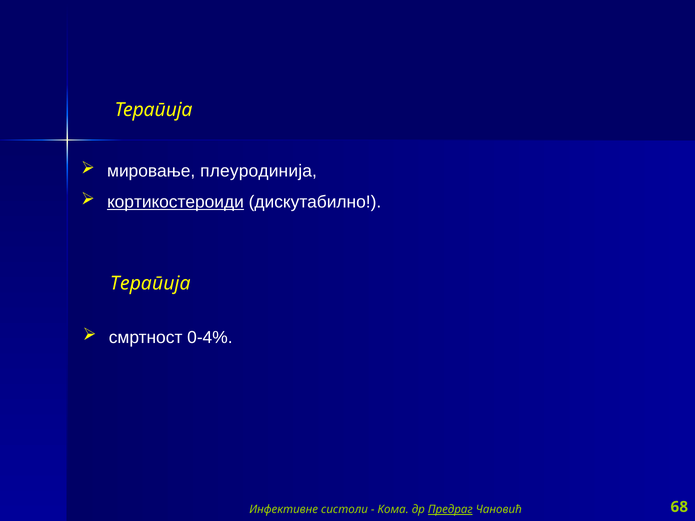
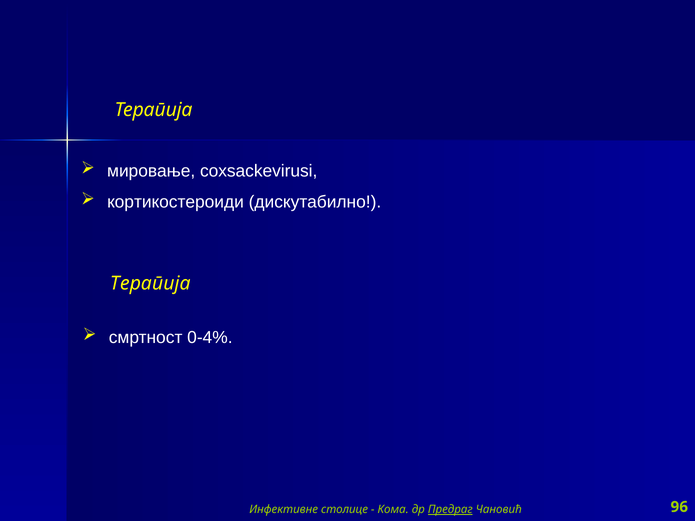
плеуродинија: плеуродинија -> coxsackevirusi
кортикостероиди underline: present -> none
систоли: систоли -> столице
68: 68 -> 96
